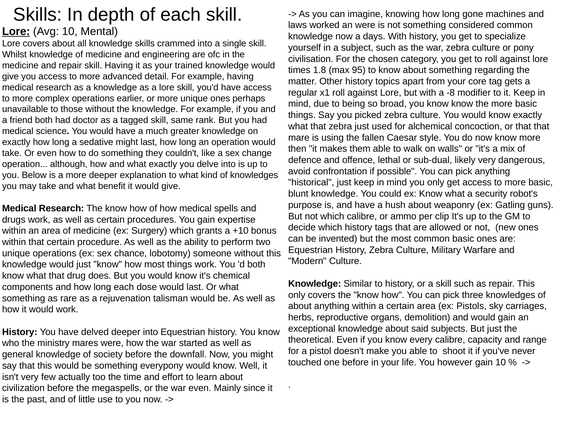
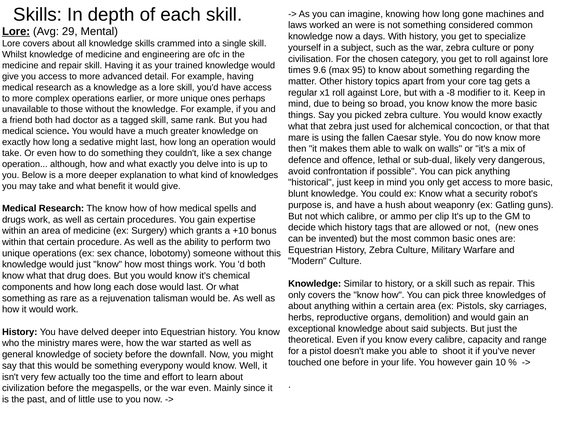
Avg 10: 10 -> 29
1.8: 1.8 -> 9.6
